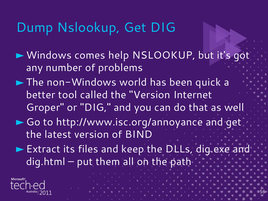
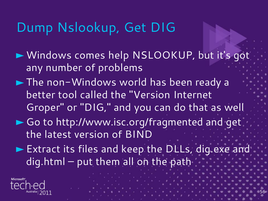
quick: quick -> ready
http://www.isc.org/annoyance: http://www.isc.org/annoyance -> http://www.isc.org/fragmented
